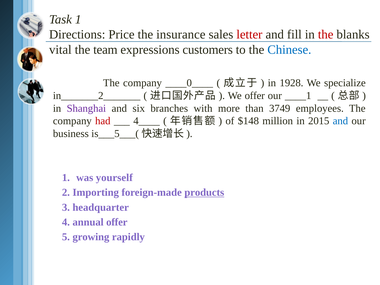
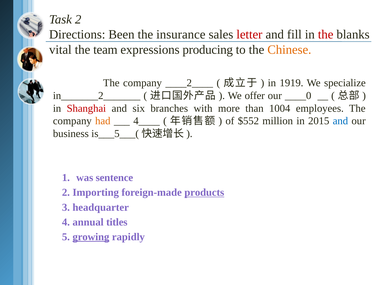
Task 1: 1 -> 2
Price: Price -> Been
customers: customers -> producing
Chinese colour: blue -> orange
____0____: ____0____ -> ____2____
1928: 1928 -> 1919
____1: ____1 -> ____0
Shanghai colour: purple -> red
3749: 3749 -> 1004
had colour: red -> orange
$148: $148 -> $552
yourself: yourself -> sentence
annual offer: offer -> titles
growing underline: none -> present
